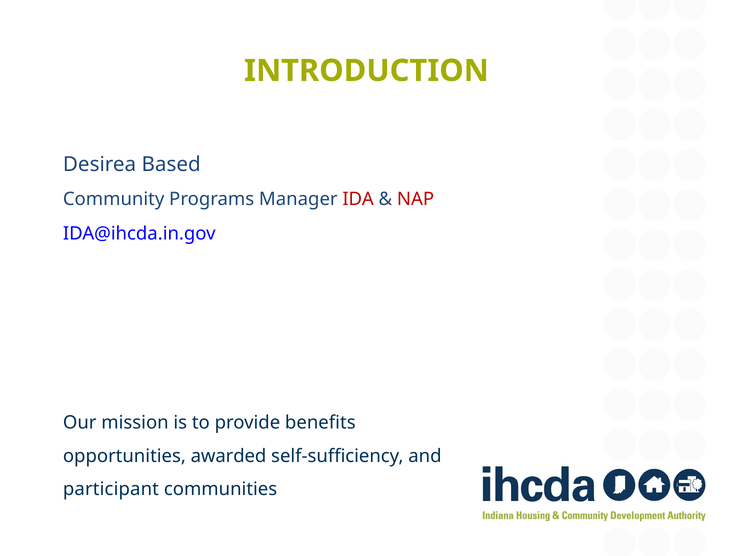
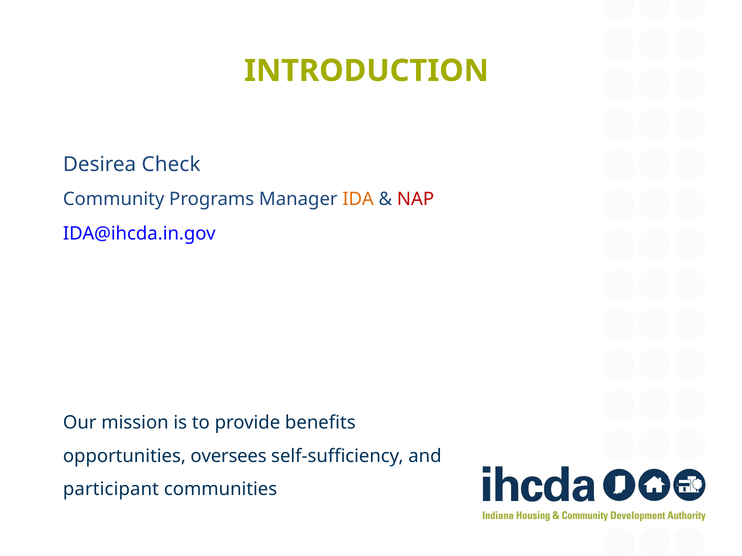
Based: Based -> Check
IDA colour: red -> orange
awarded: awarded -> oversees
